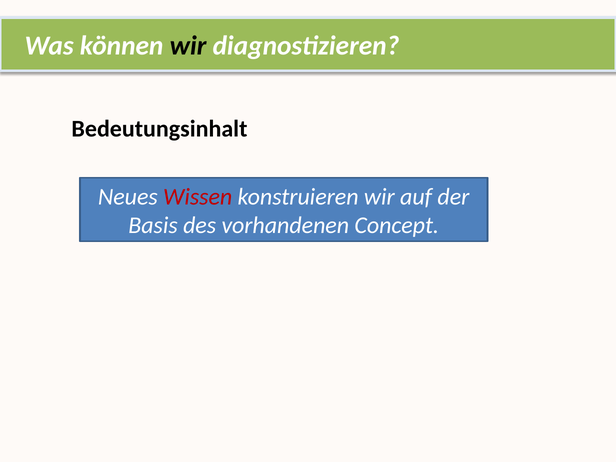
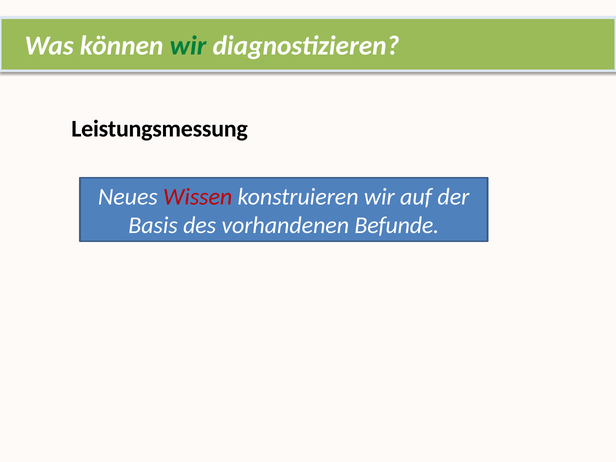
wir at (188, 46) colour: black -> green
Bedeutungsinhalt: Bedeutungsinhalt -> Leistungsmessung
Concept: Concept -> Befunde
